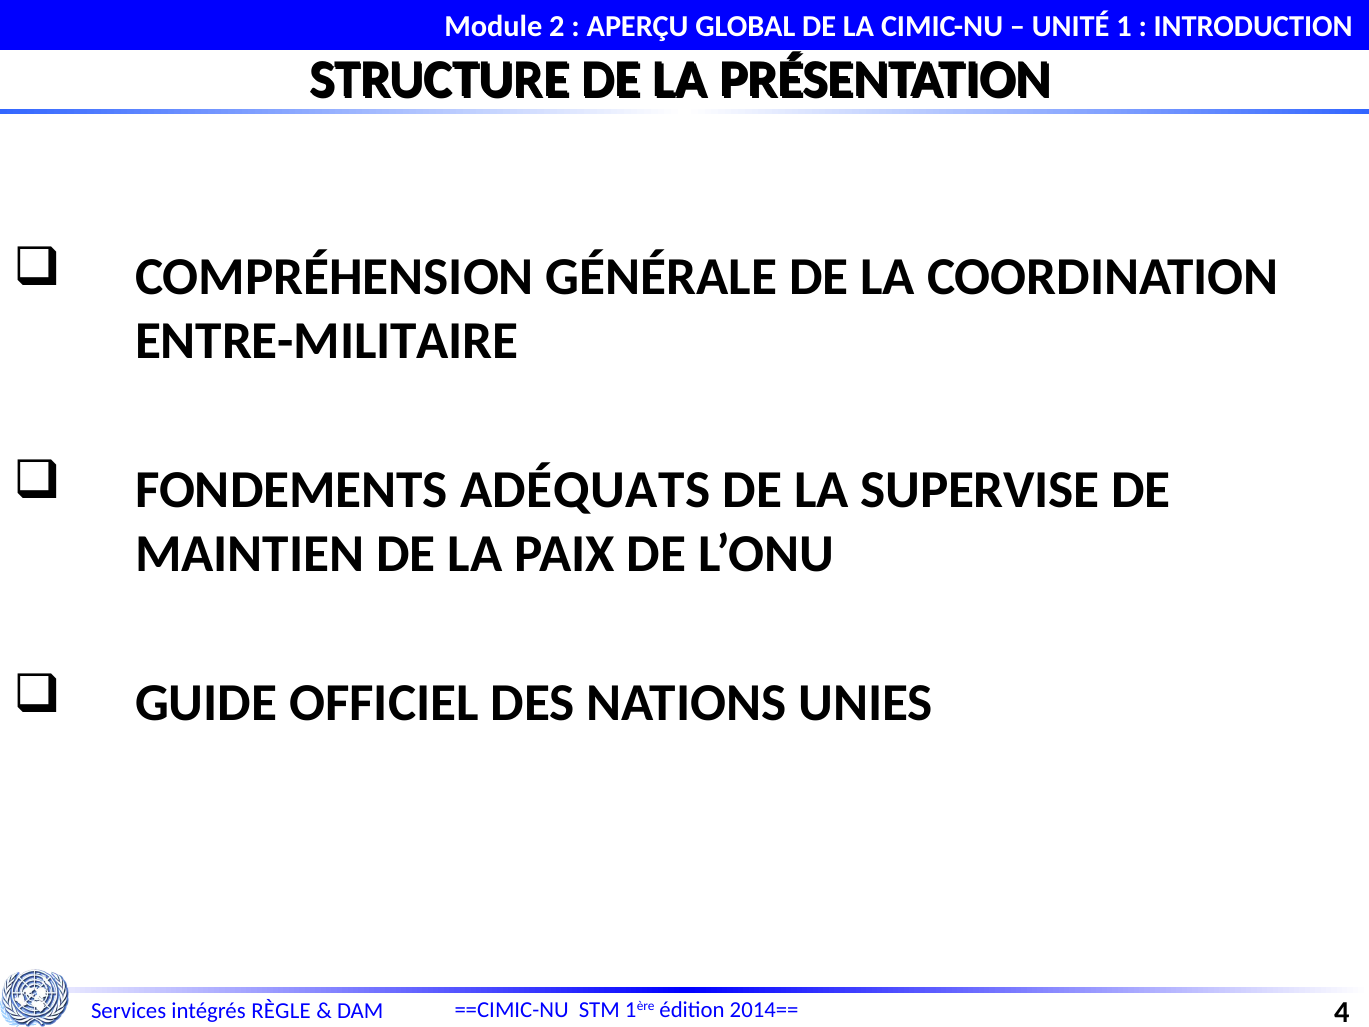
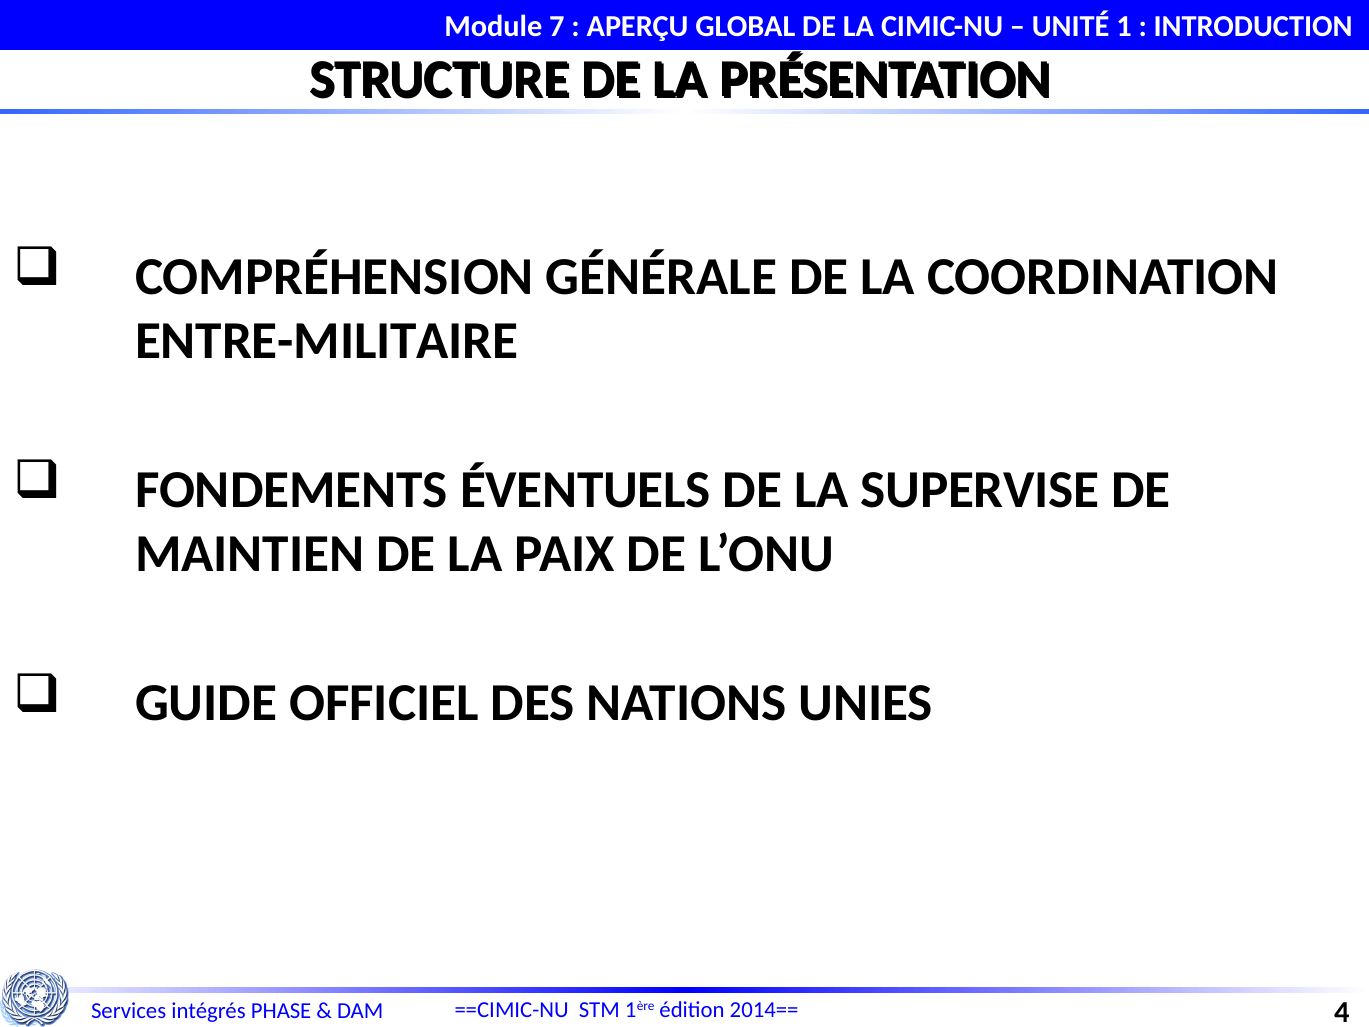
2: 2 -> 7
ADÉQUATS: ADÉQUATS -> ÉVENTUELS
RÈGLE: RÈGLE -> PHASE
